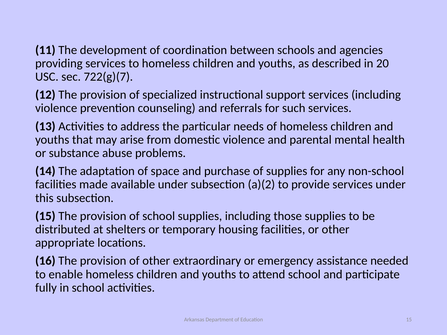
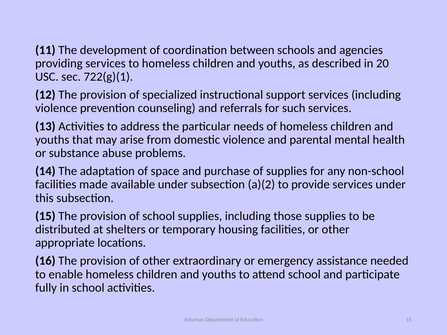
722(g)(7: 722(g)(7 -> 722(g)(1
